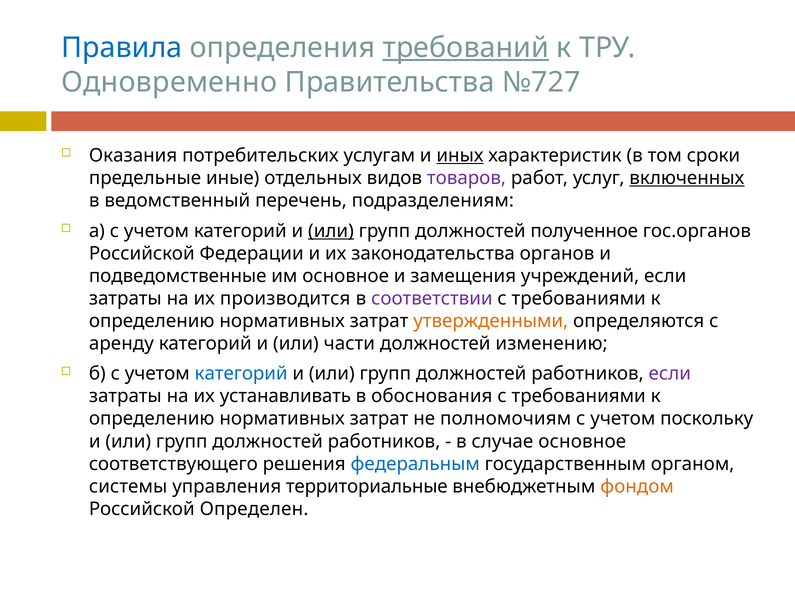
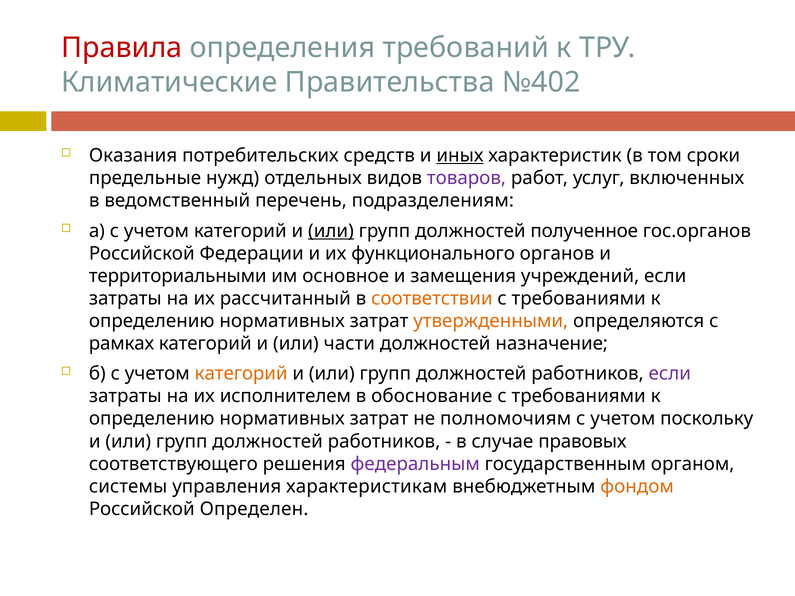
Правила colour: blue -> red
требований underline: present -> none
Одновременно: Одновременно -> Климатические
№727: №727 -> №402
услугам: услугам -> средств
иные: иные -> нужд
включенных underline: present -> none
законодательства: законодательства -> функционального
подведомственные: подведомственные -> территориальными
производится: производится -> рассчитанный
соответствии colour: purple -> orange
аренду: аренду -> рамках
изменению: изменению -> назначение
категорий at (241, 374) colour: blue -> orange
устанавливать: устанавливать -> исполнителем
обоснования: обоснования -> обоснование
случае основное: основное -> правовых
федеральным colour: blue -> purple
территориальные: территориальные -> характеристикам
